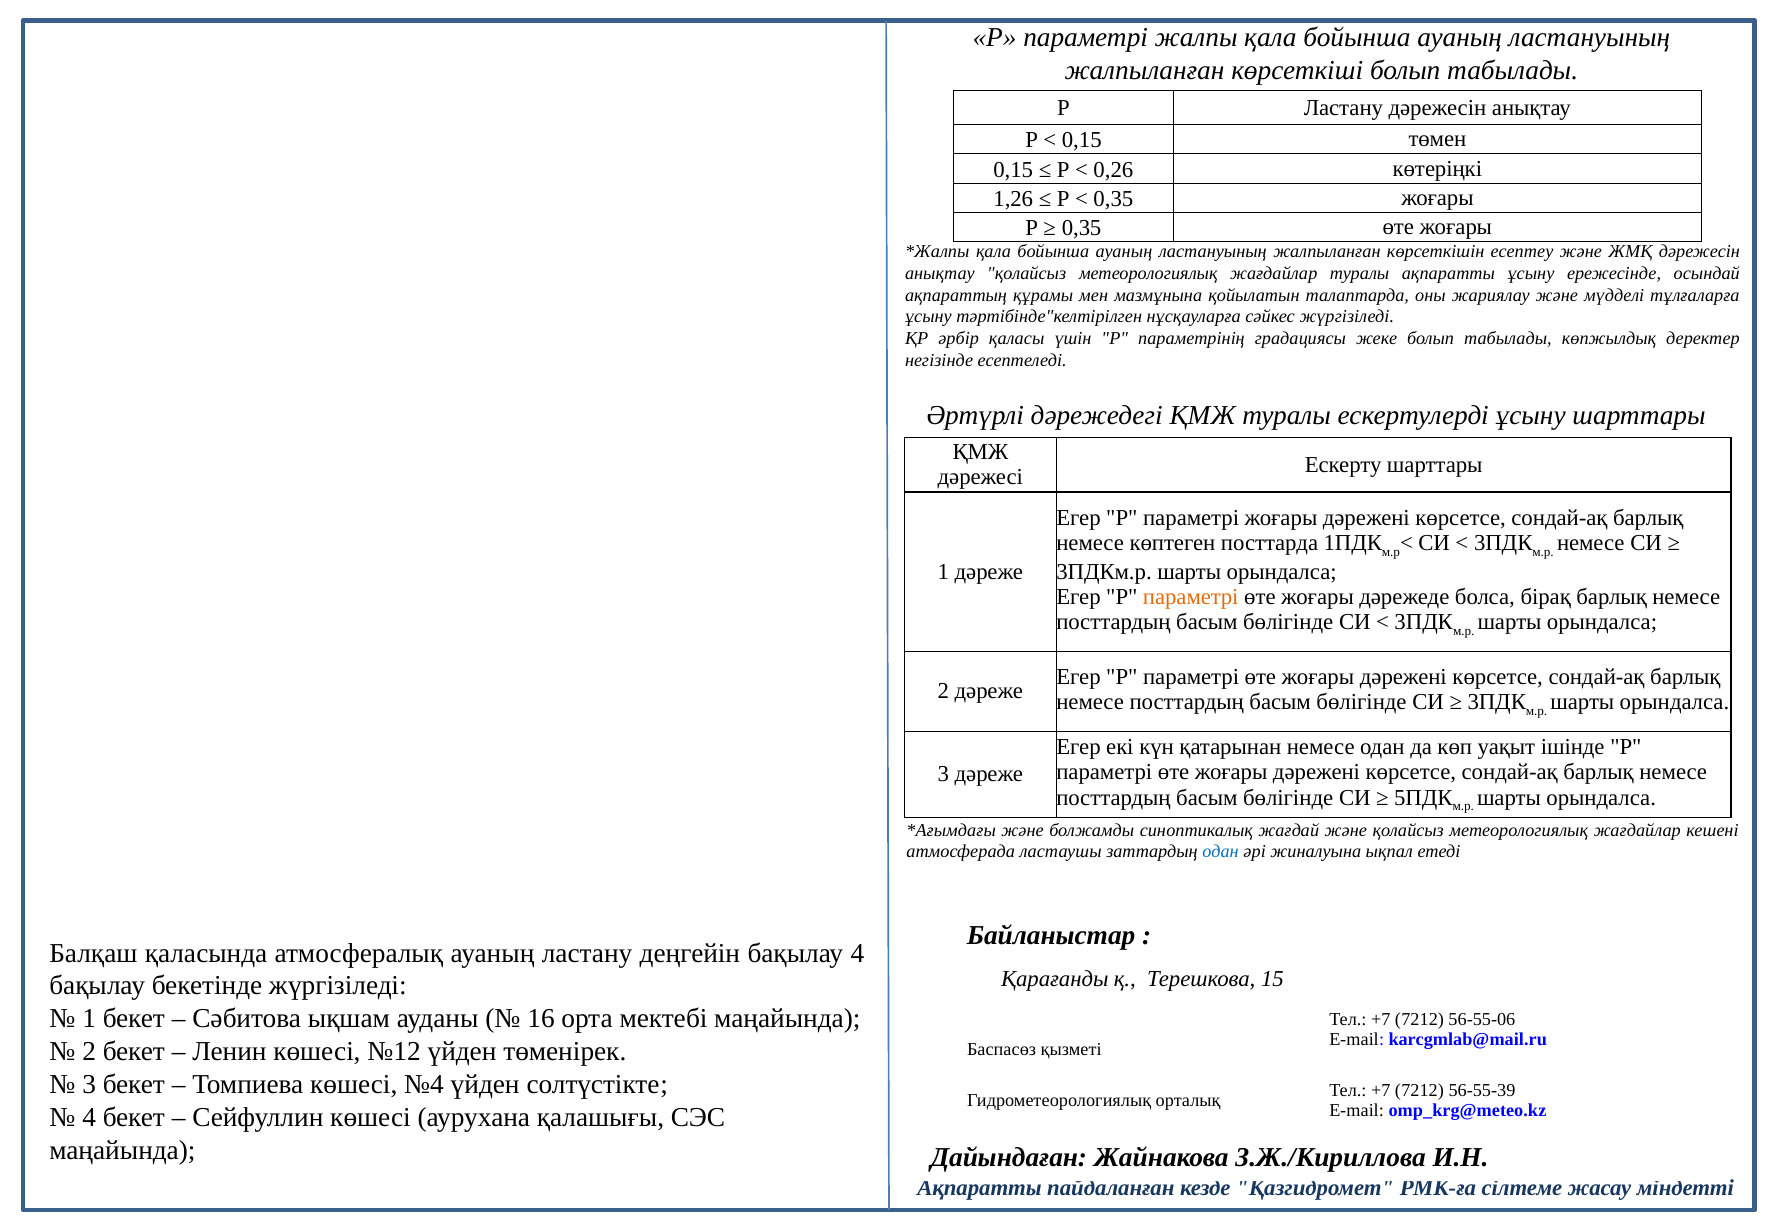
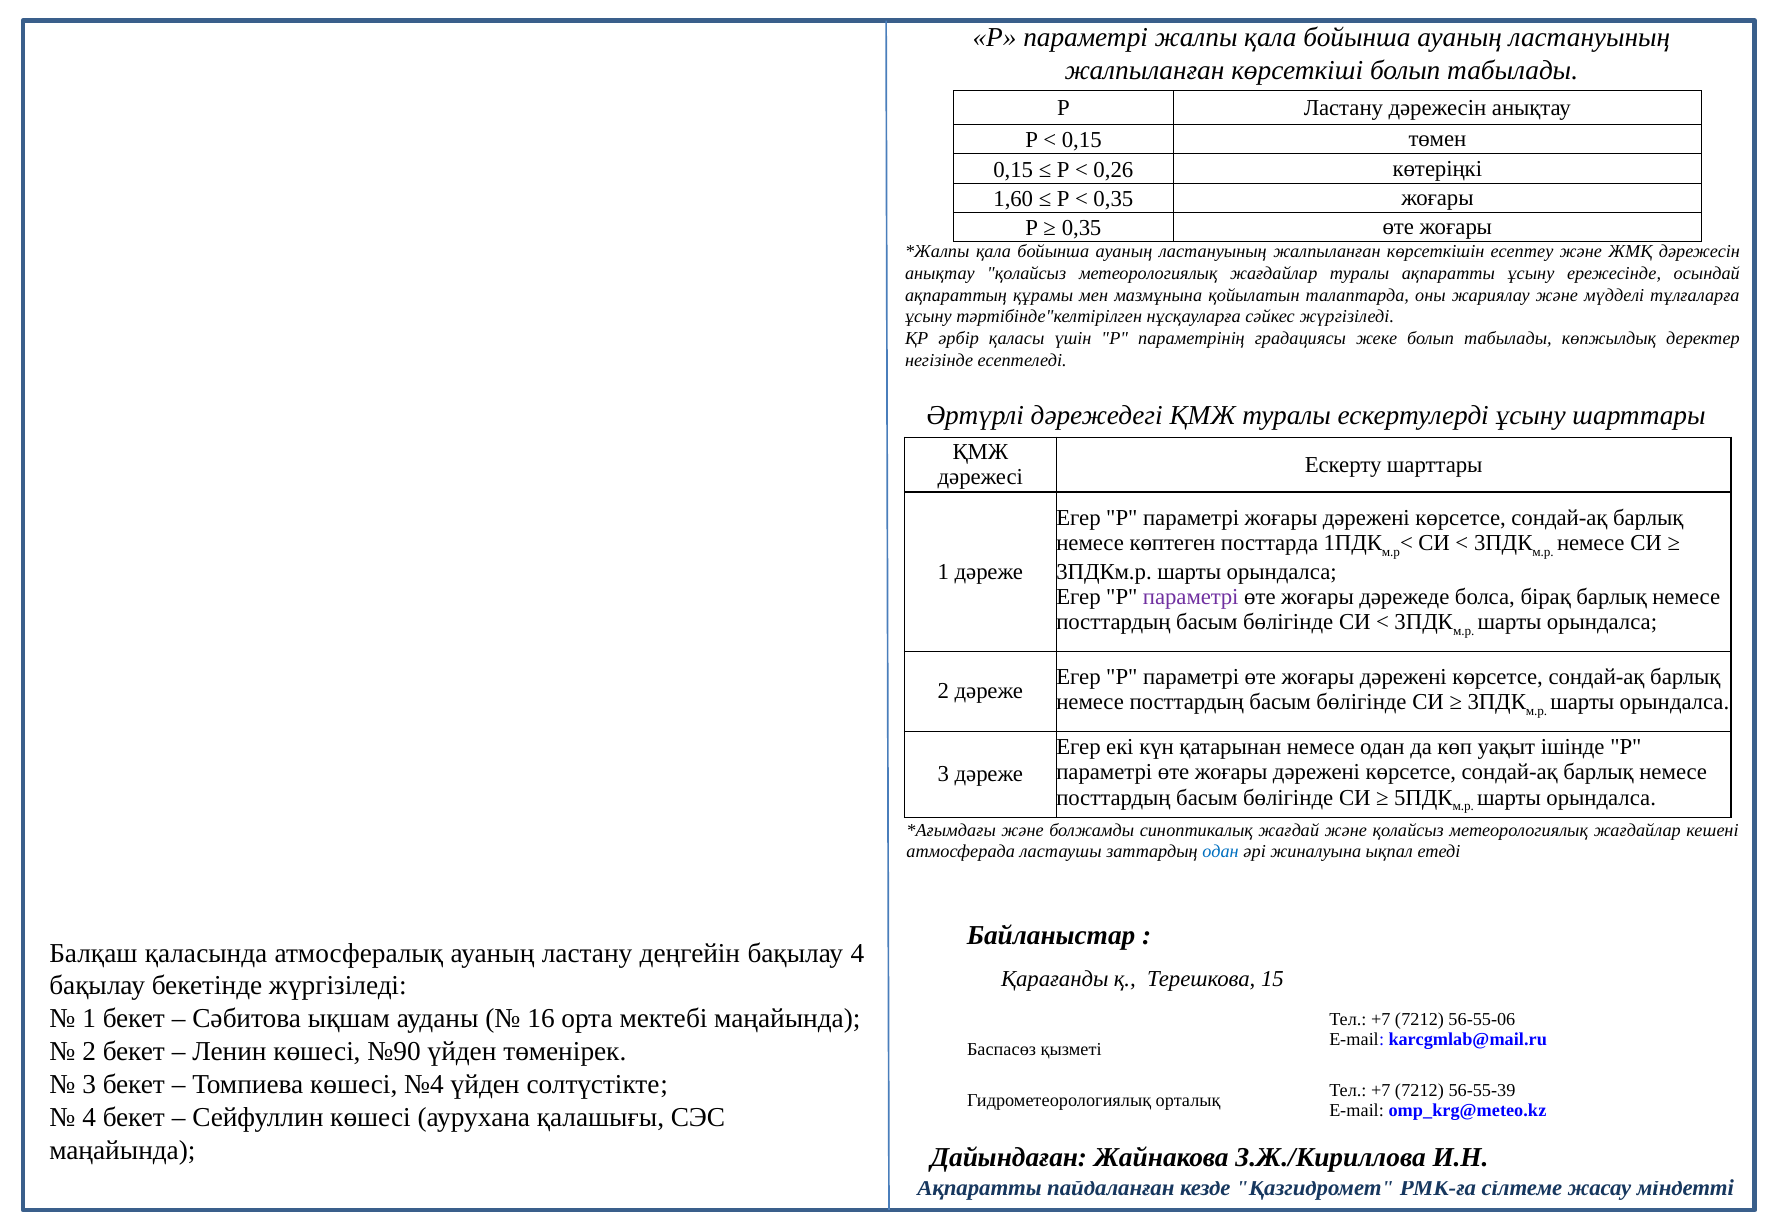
1,26: 1,26 -> 1,60
параметрі at (1191, 597) colour: orange -> purple
№12: №12 -> №90
